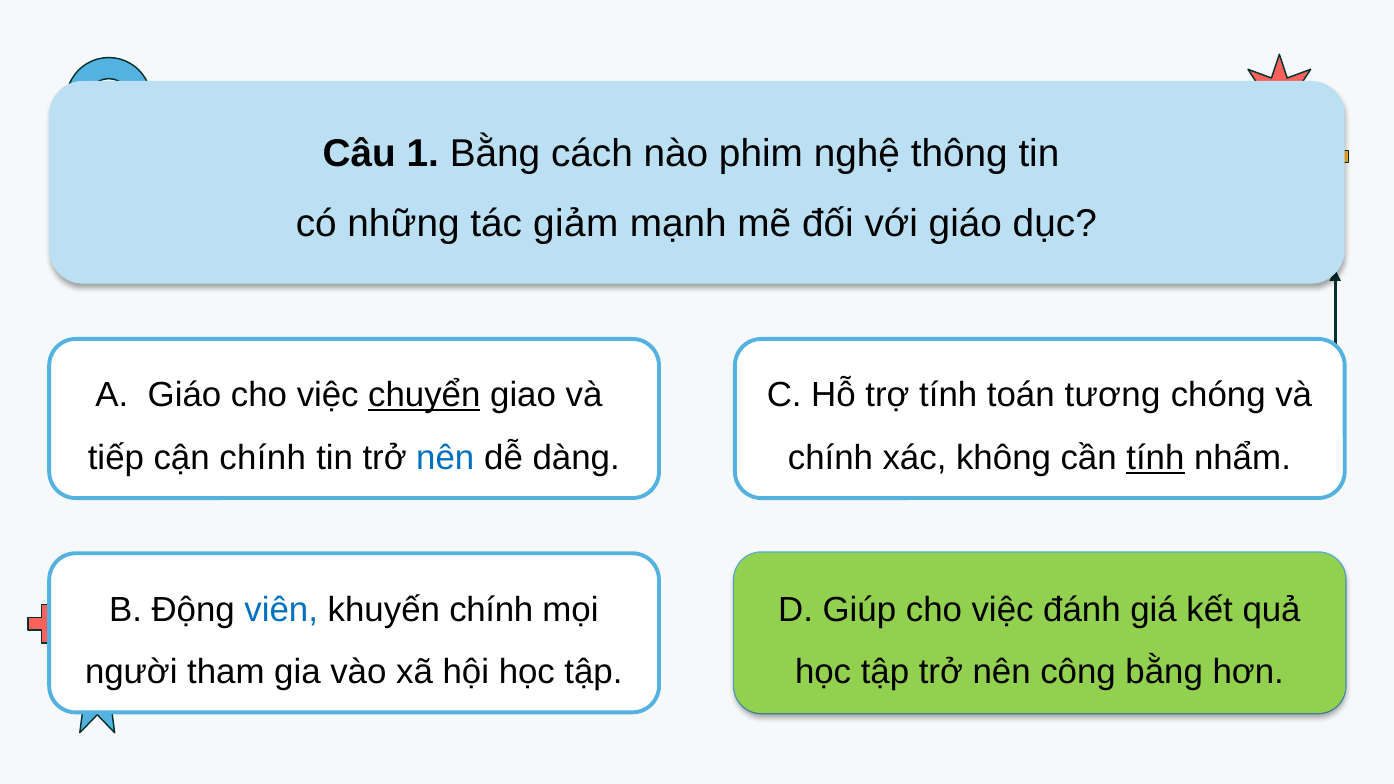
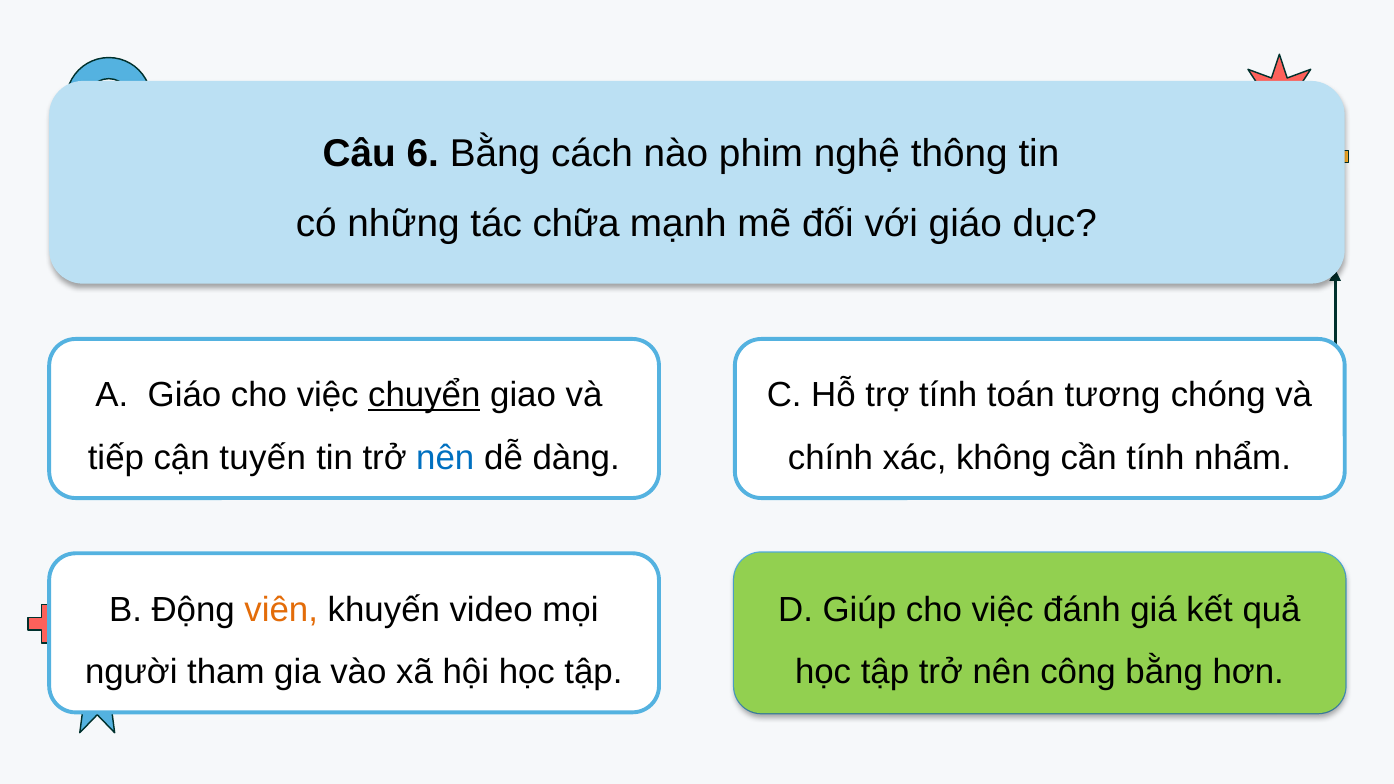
1: 1 -> 6
giảm: giảm -> chữa
cận chính: chính -> tuyến
tính at (1155, 458) underline: present -> none
viên colour: blue -> orange
khuyến chính: chính -> video
